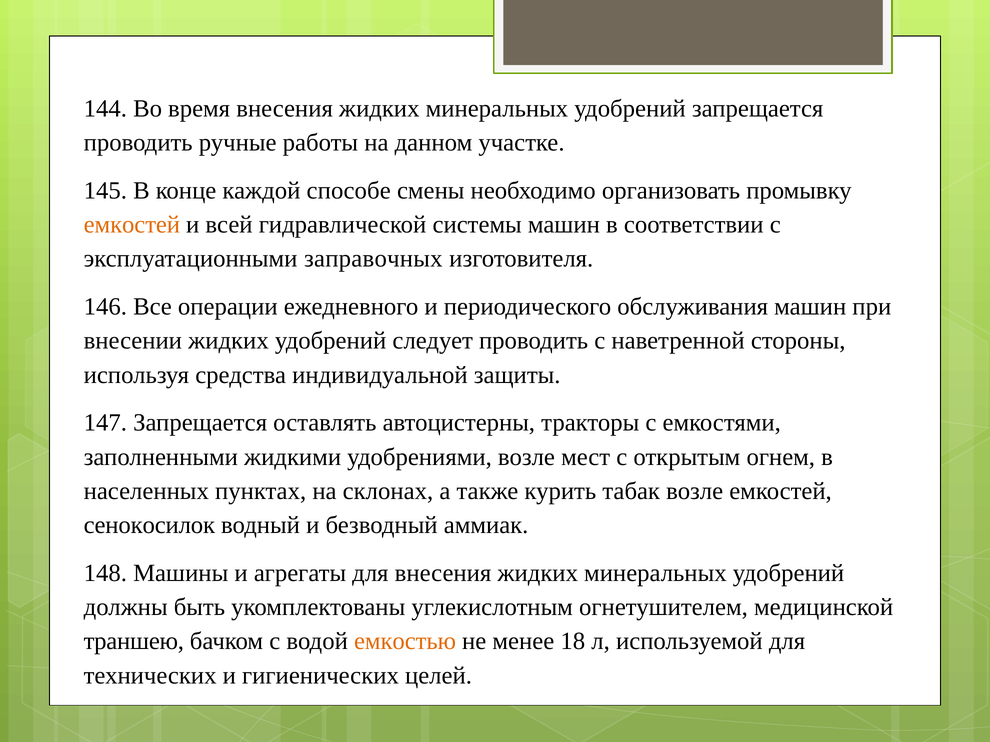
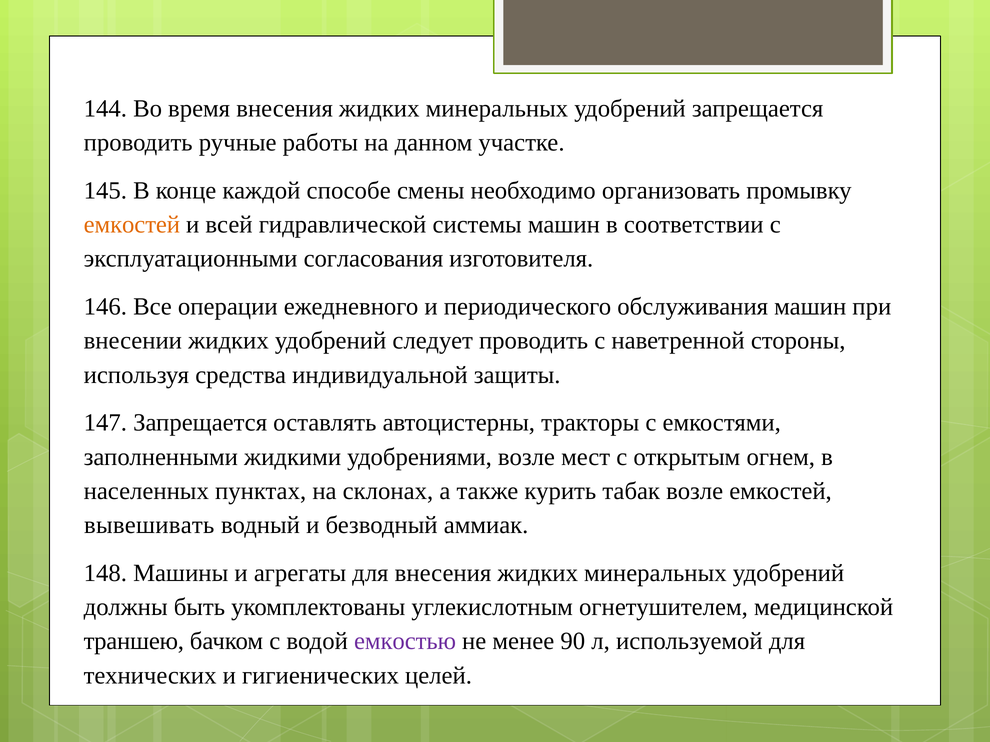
заправочных: заправочных -> согласования
сенокосилок: сенокосилок -> вывешивать
емкостью colour: orange -> purple
18: 18 -> 90
